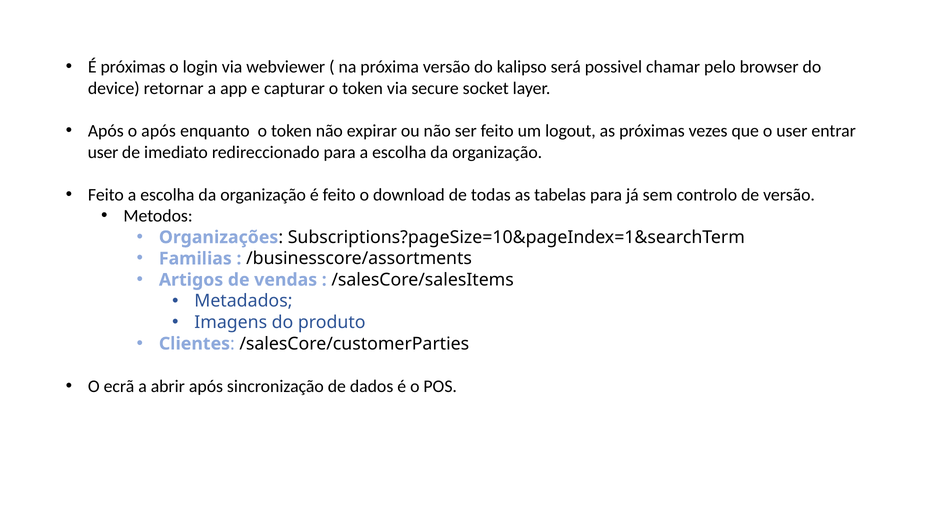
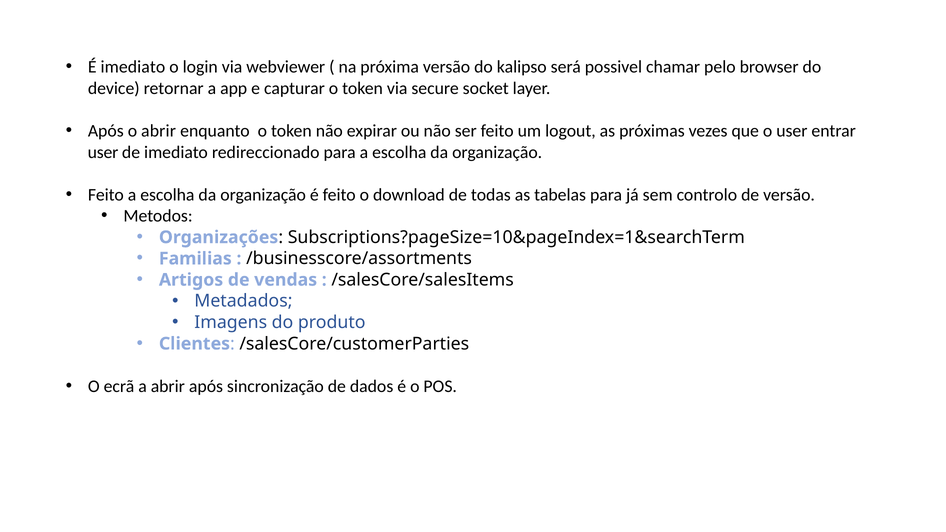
É próximas: próximas -> imediato
o após: após -> abrir
